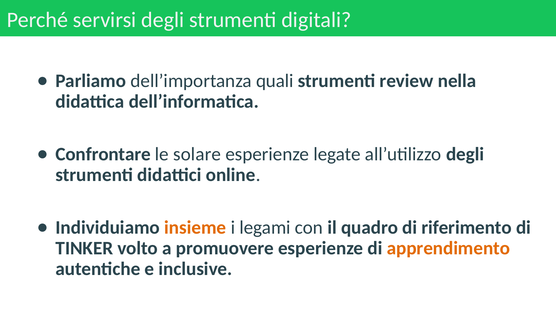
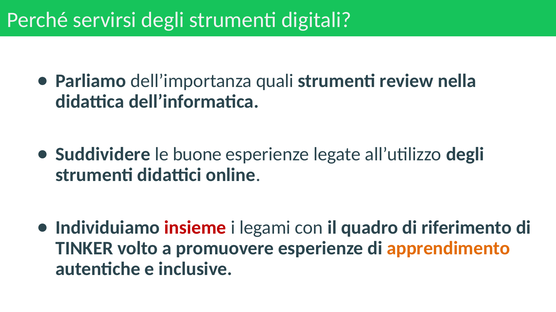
Confrontare: Confrontare -> Suddividere
solare: solare -> buone
insieme colour: orange -> red
